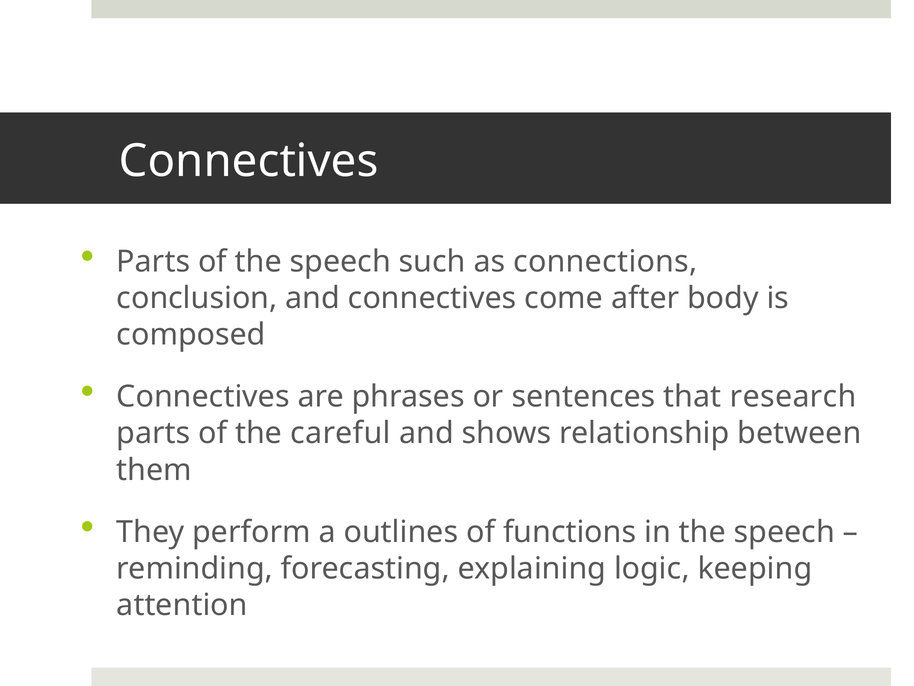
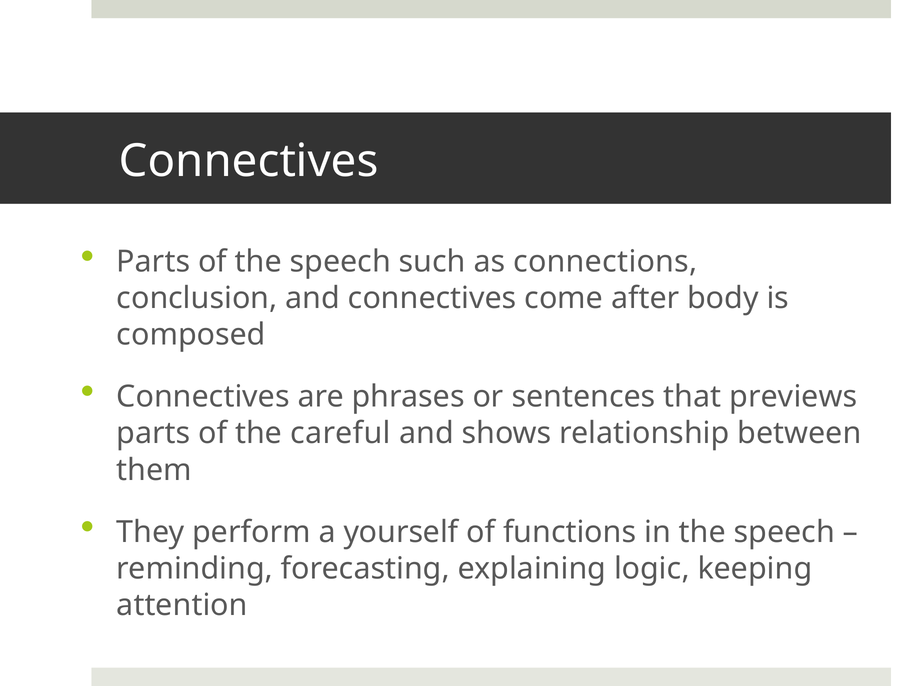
research: research -> previews
outlines: outlines -> yourself
